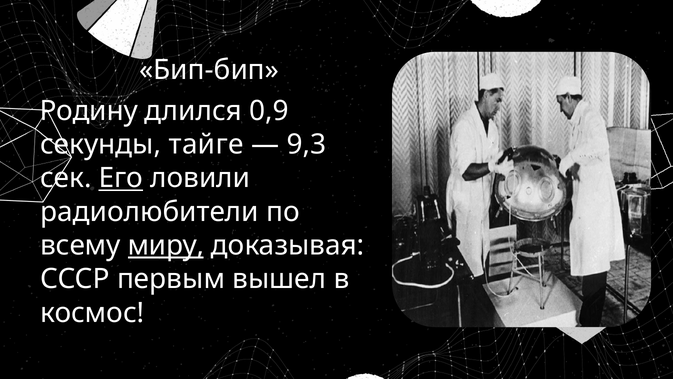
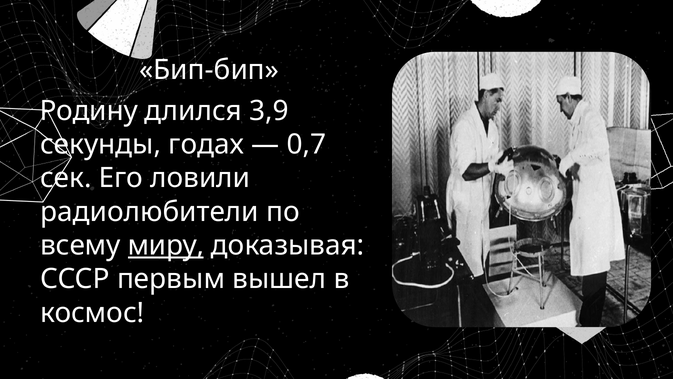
0,9: 0,9 -> 3,9
тайге: тайге -> годах
9,3: 9,3 -> 0,7
Его underline: present -> none
